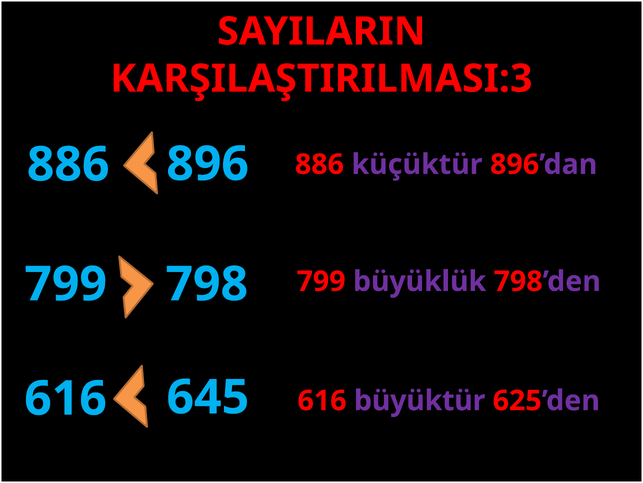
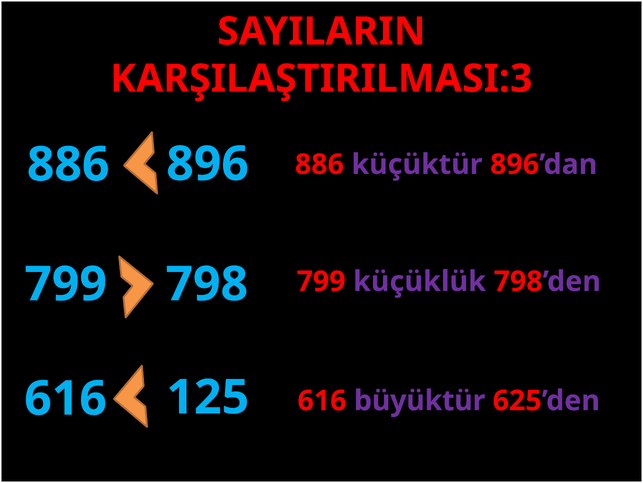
büyüklük: büyüklük -> küçüklük
645: 645 -> 125
